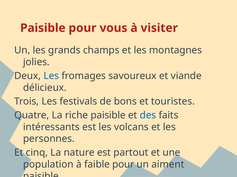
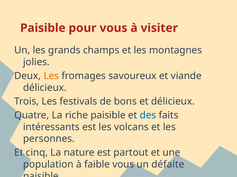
Les at (51, 76) colour: blue -> orange
et touristes: touristes -> délicieux
faible pour: pour -> vous
aiment: aiment -> défaite
